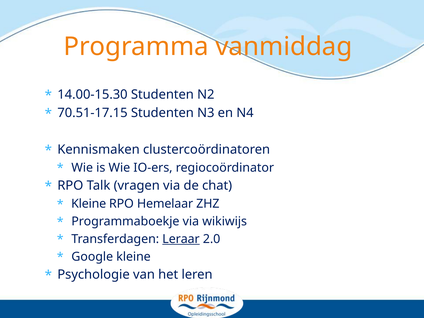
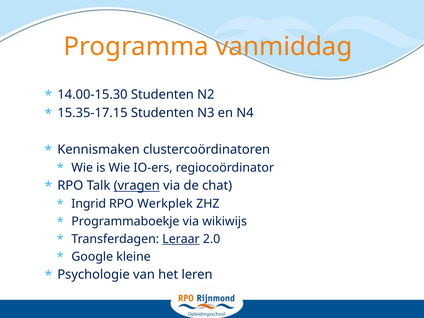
70.51-17.15: 70.51-17.15 -> 15.35-17.15
vragen underline: none -> present
Kleine at (89, 204): Kleine -> Ingrid
Hemelaar: Hemelaar -> Werkplek
